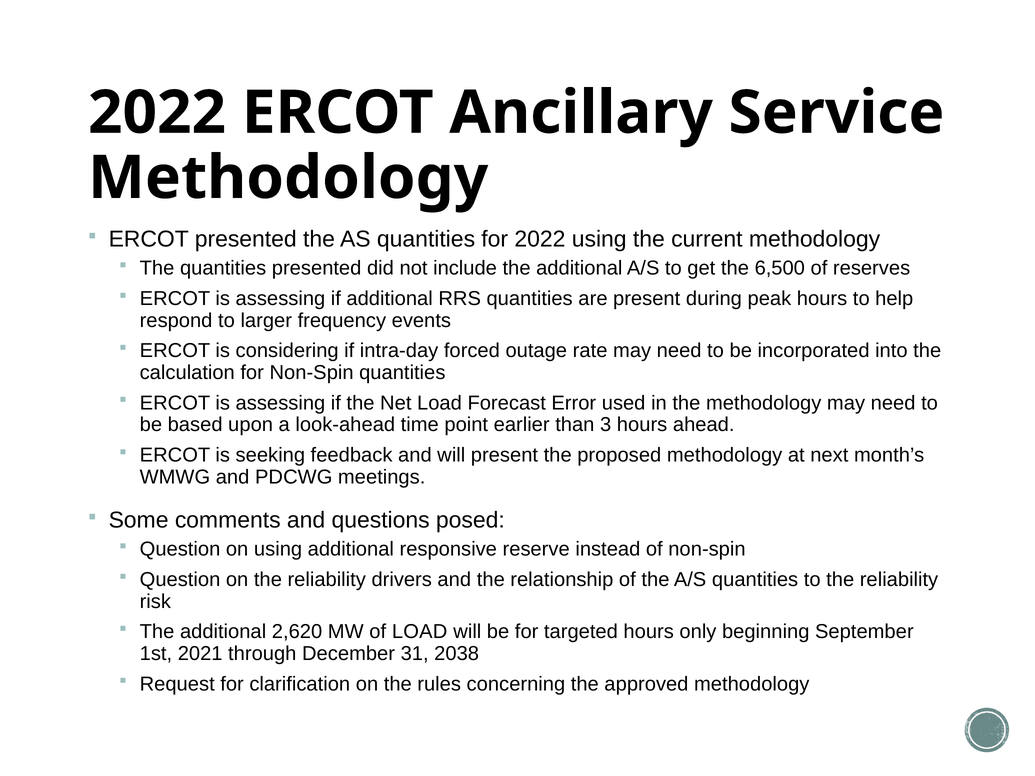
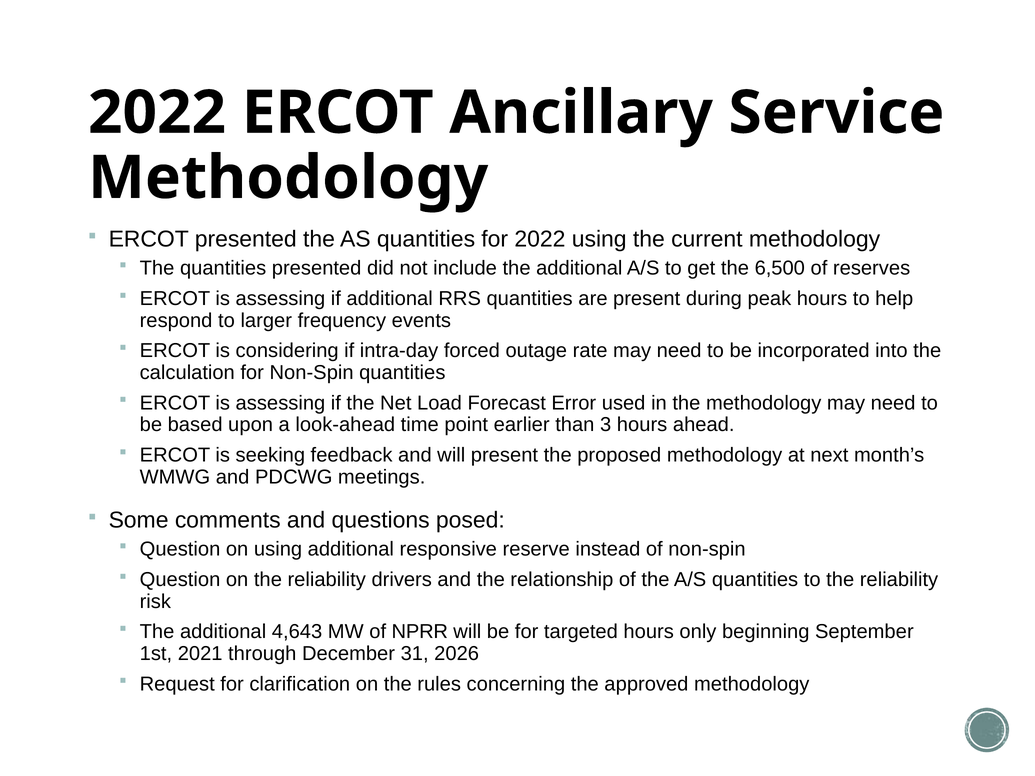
2,620: 2,620 -> 4,643
of LOAD: LOAD -> NPRR
2038: 2038 -> 2026
